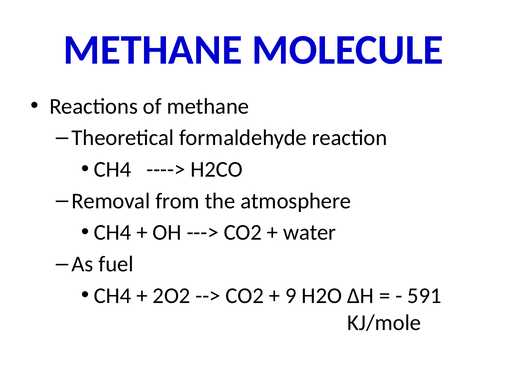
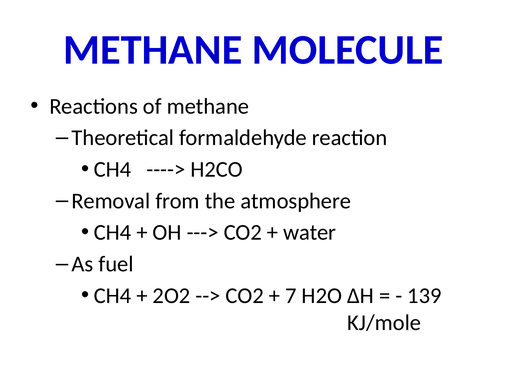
9: 9 -> 7
591: 591 -> 139
